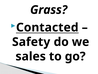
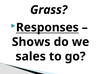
Contacted: Contacted -> Responses
Safety: Safety -> Shows
